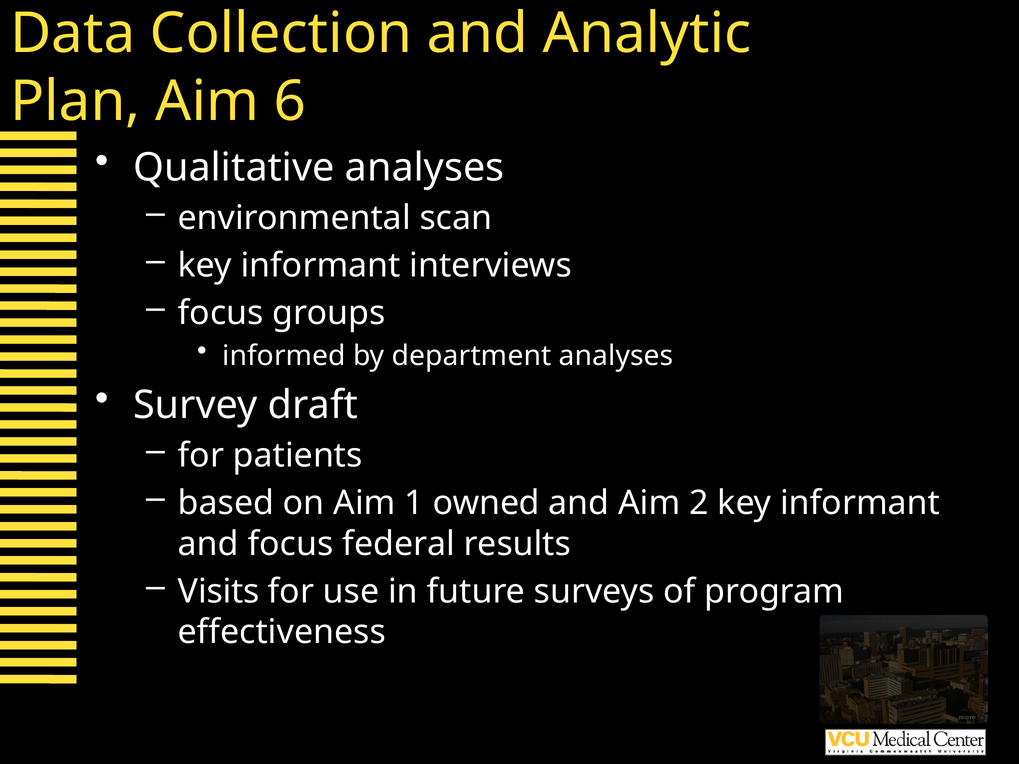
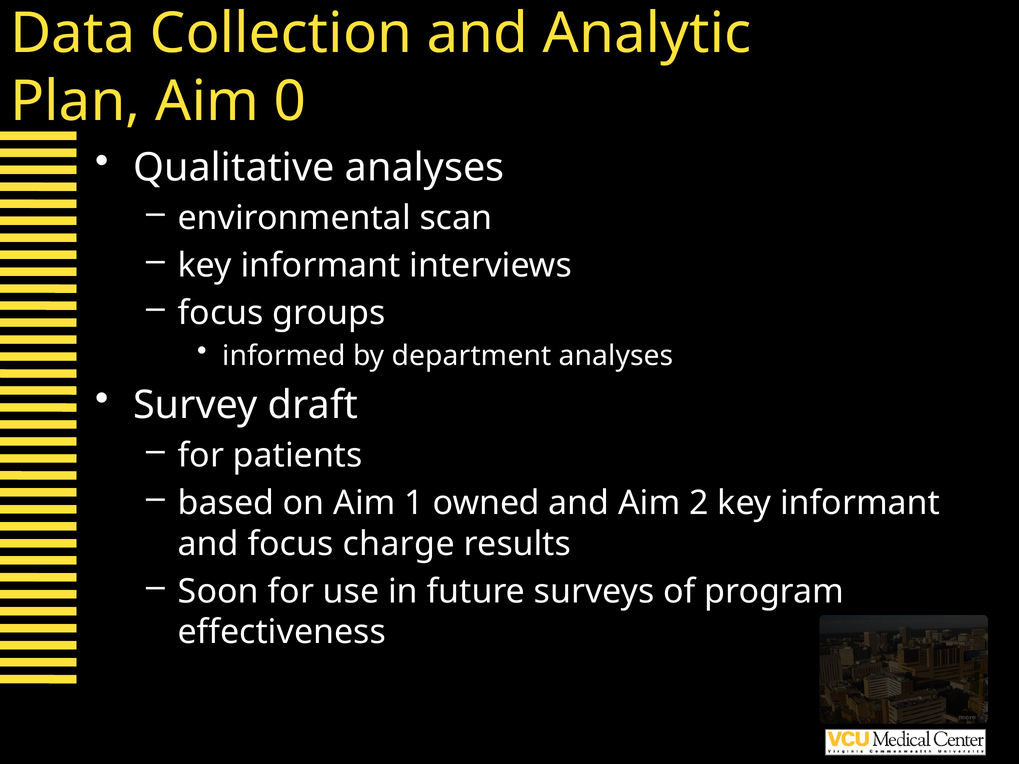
6: 6 -> 0
federal: federal -> charge
Visits: Visits -> Soon
